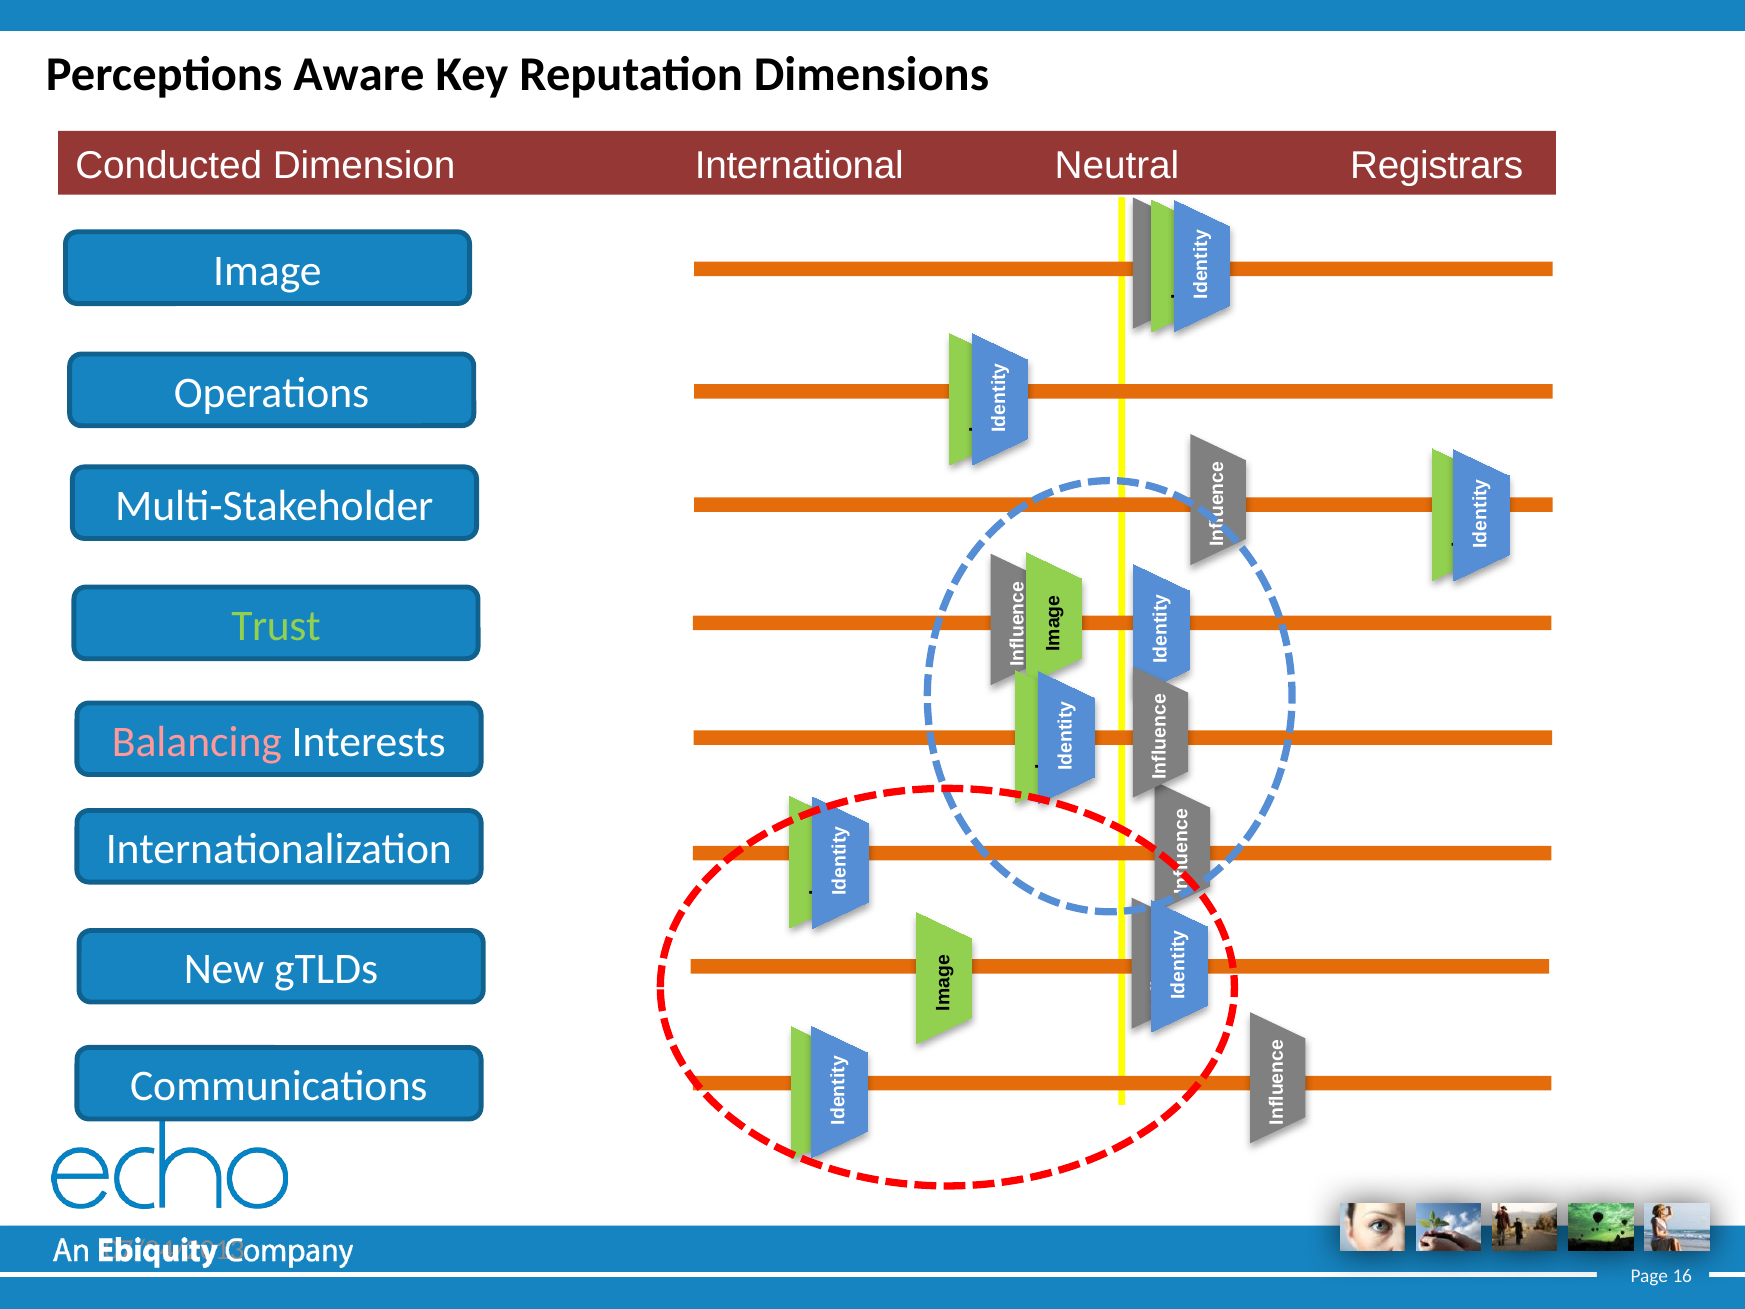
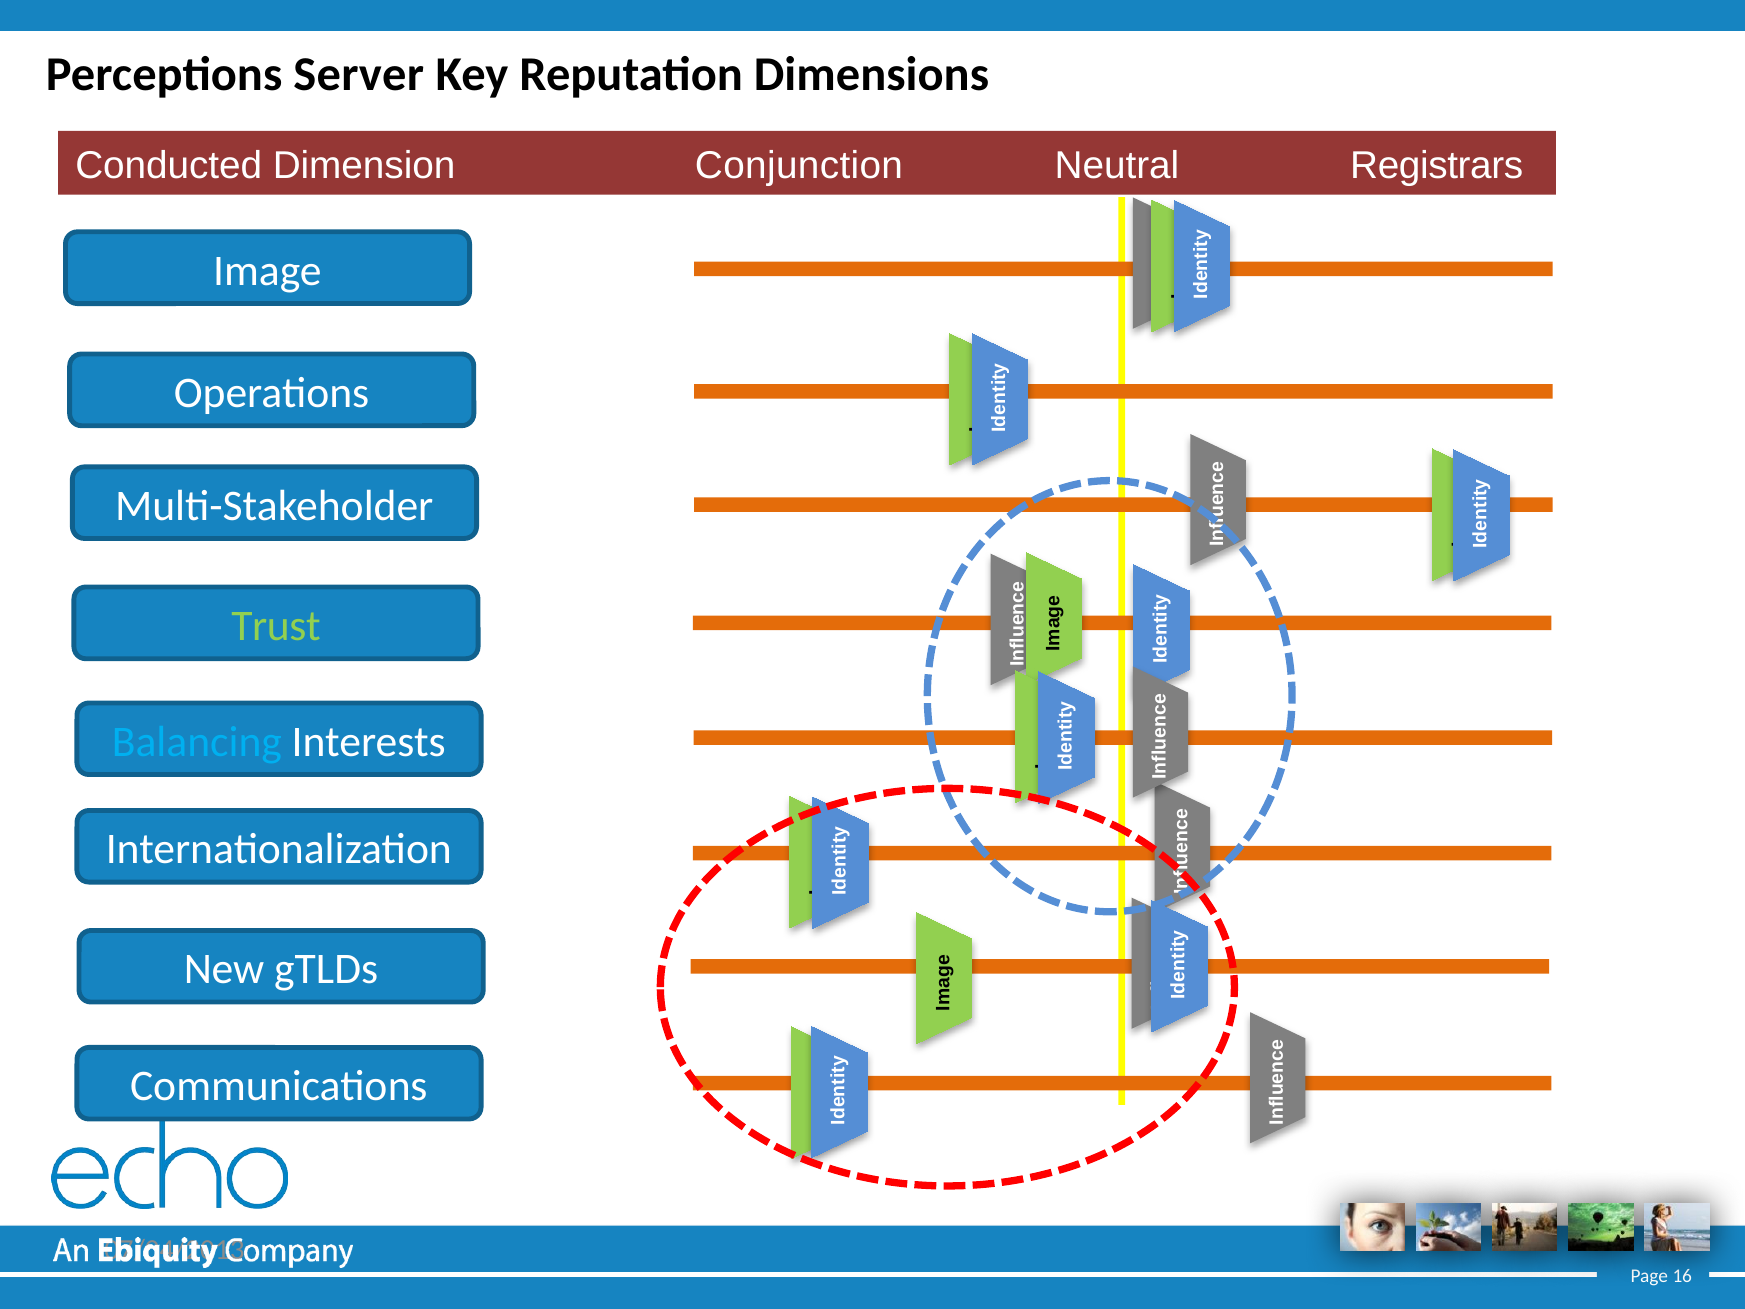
Aware: Aware -> Server
International: International -> Conjunction
Balancing colour: pink -> light blue
